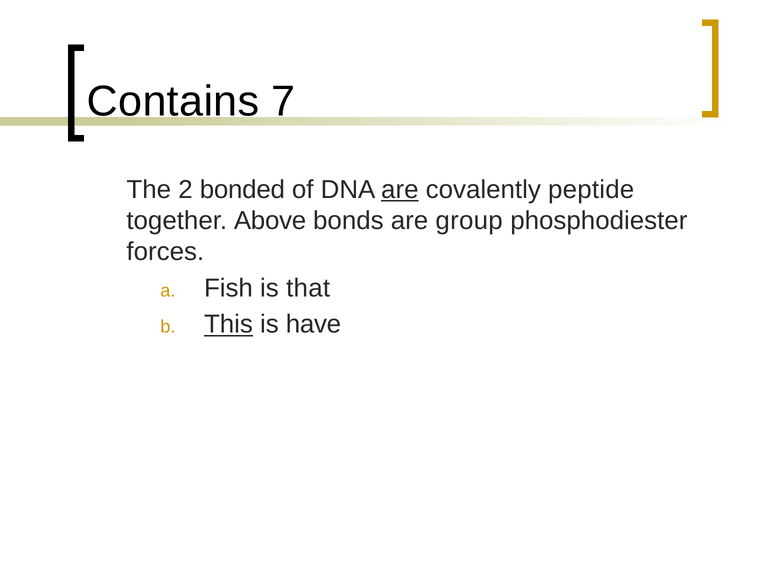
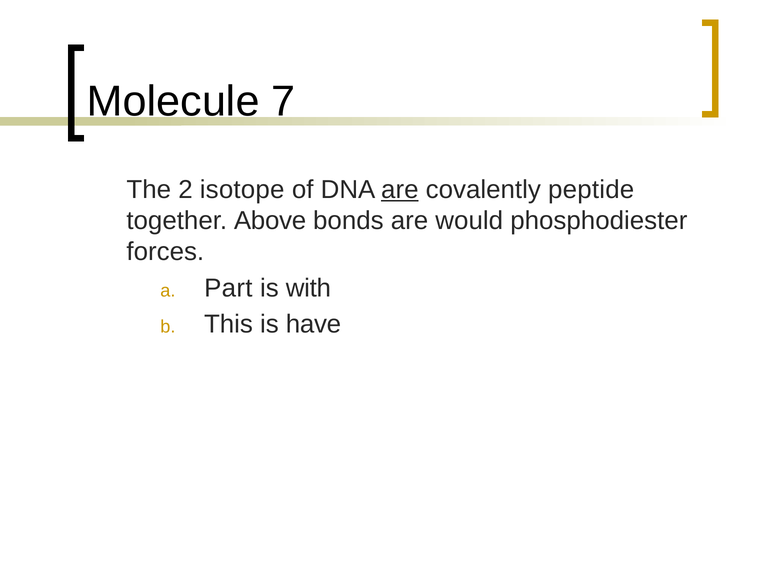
Contains: Contains -> Molecule
bonded: bonded -> isotope
group: group -> would
Fish: Fish -> Part
that: that -> with
This underline: present -> none
